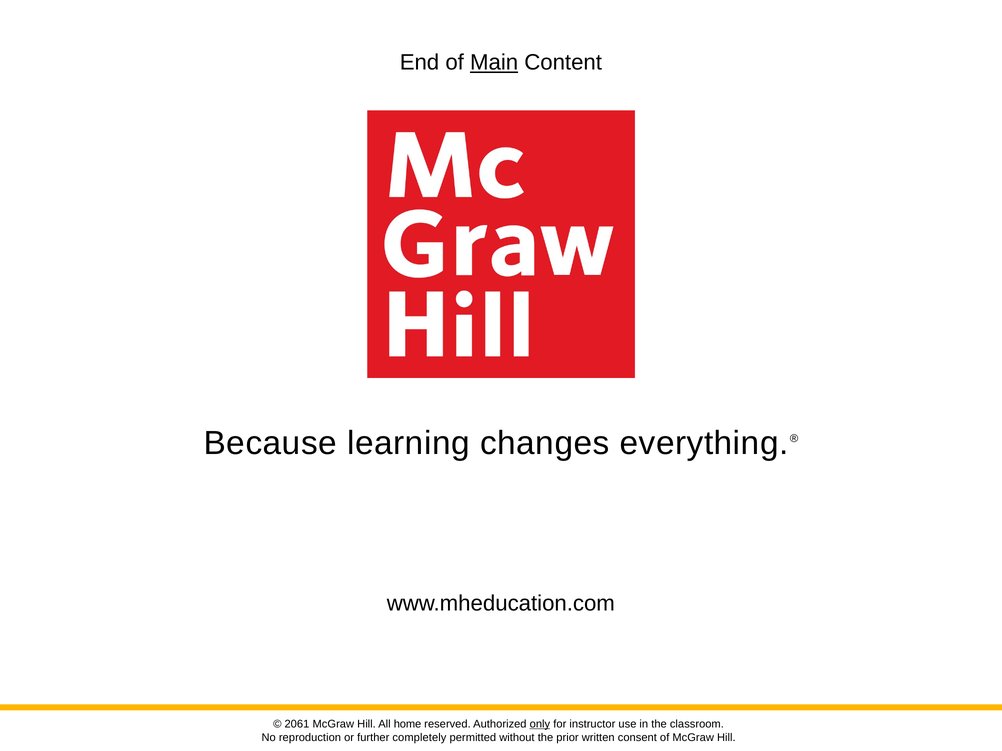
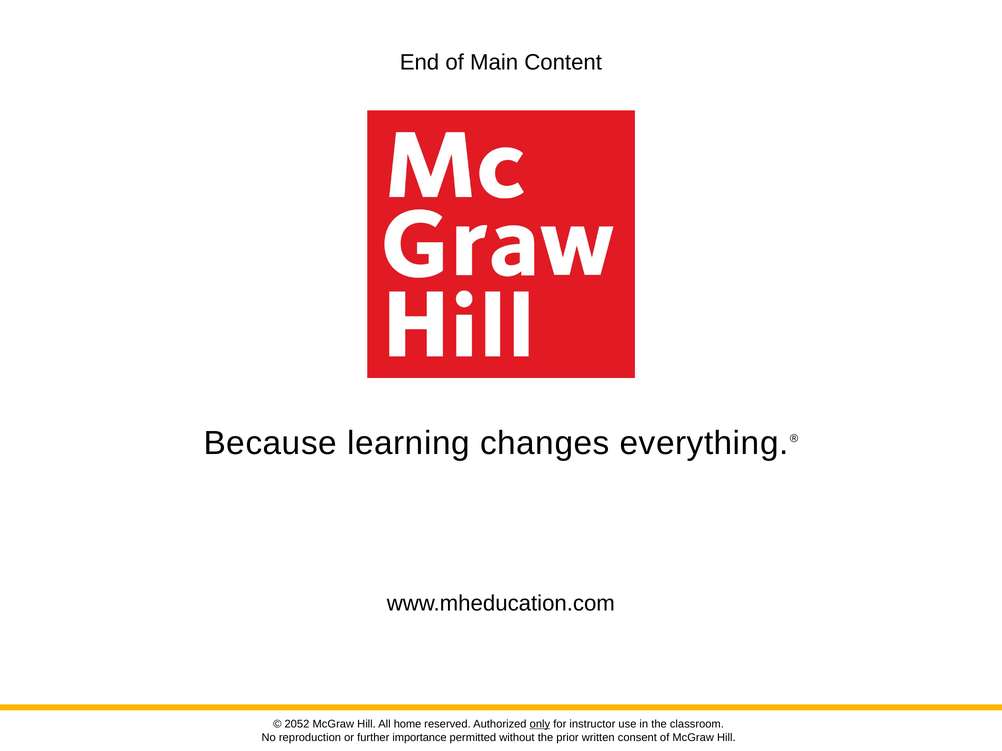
Main underline: present -> none
2061: 2061 -> 2052
completely: completely -> importance
